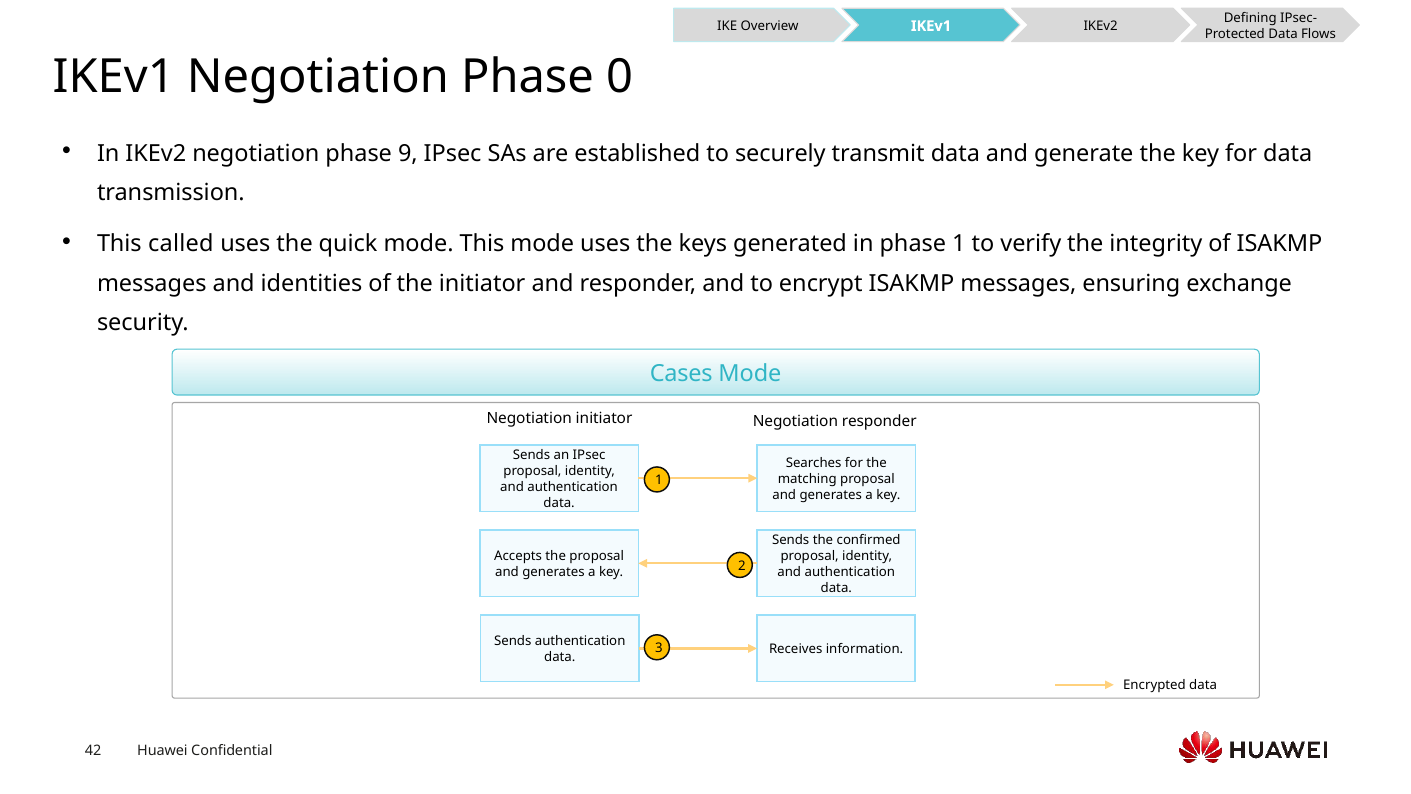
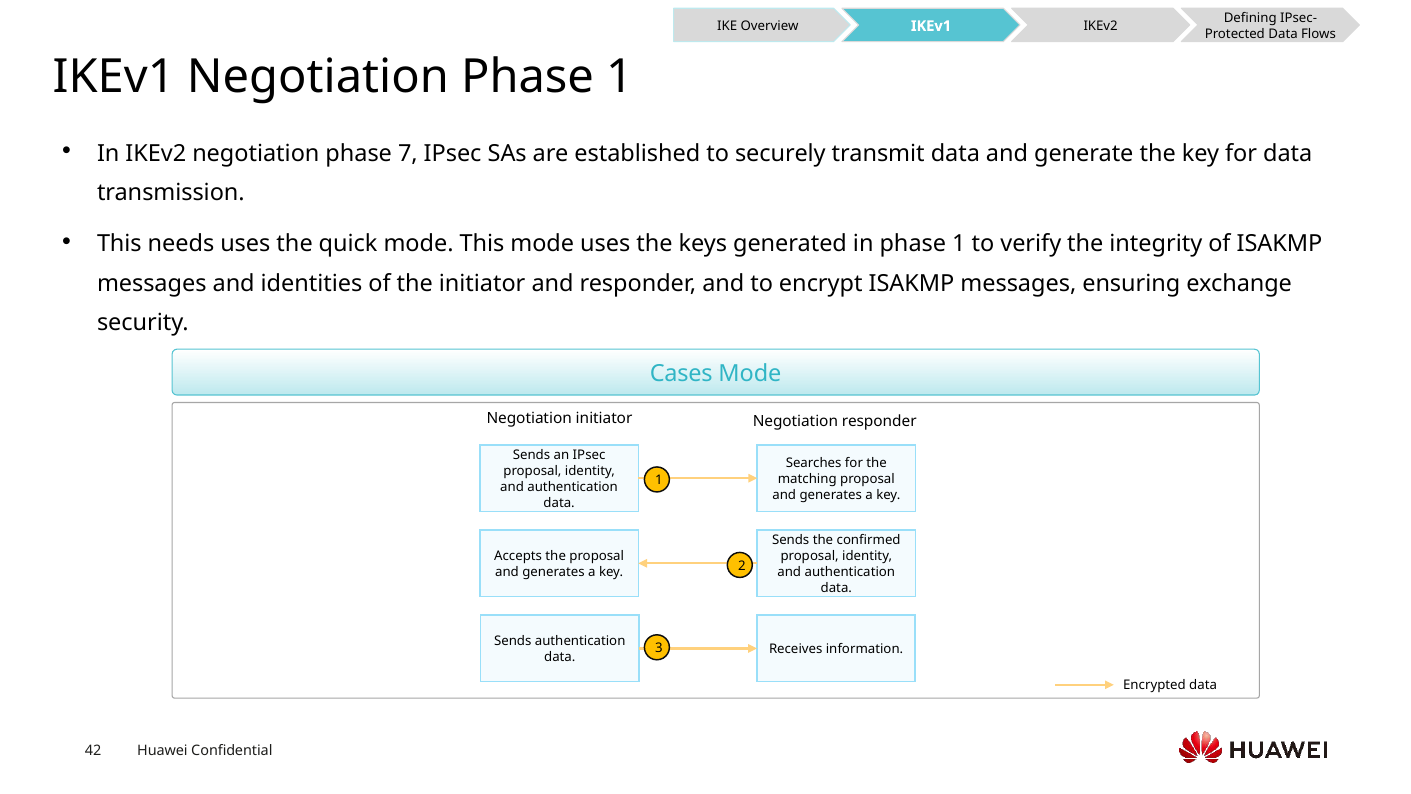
Negotiation Phase 0: 0 -> 1
9: 9 -> 7
called: called -> needs
